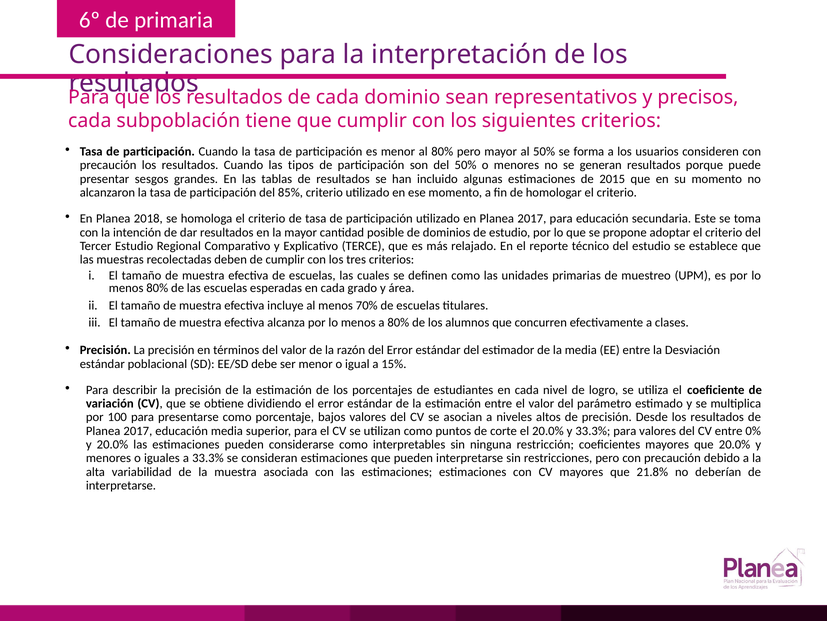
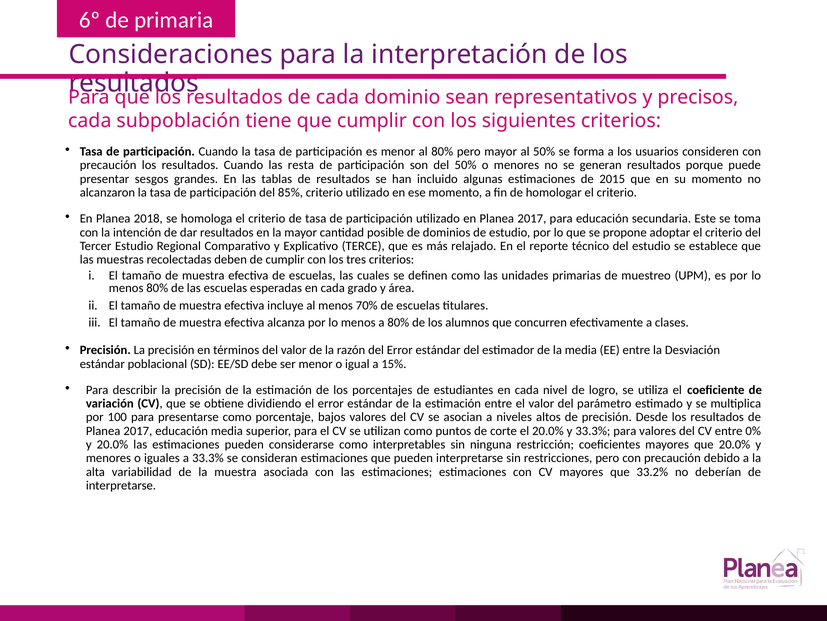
tipos: tipos -> resta
21.8%: 21.8% -> 33.2%
